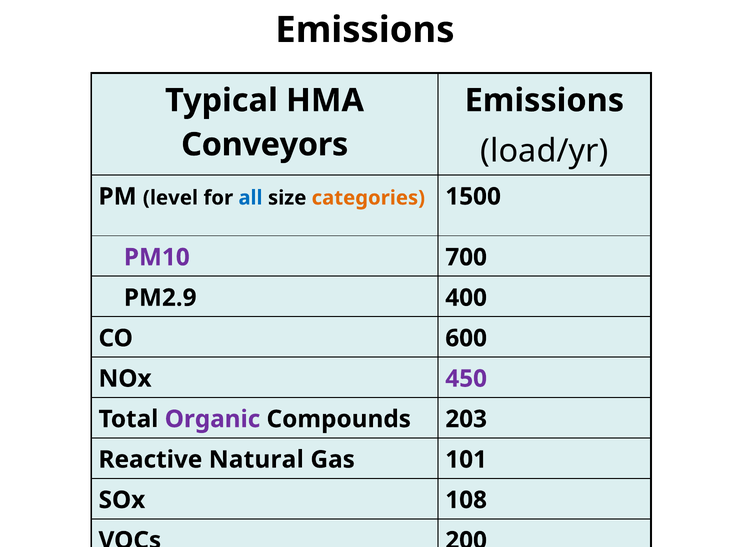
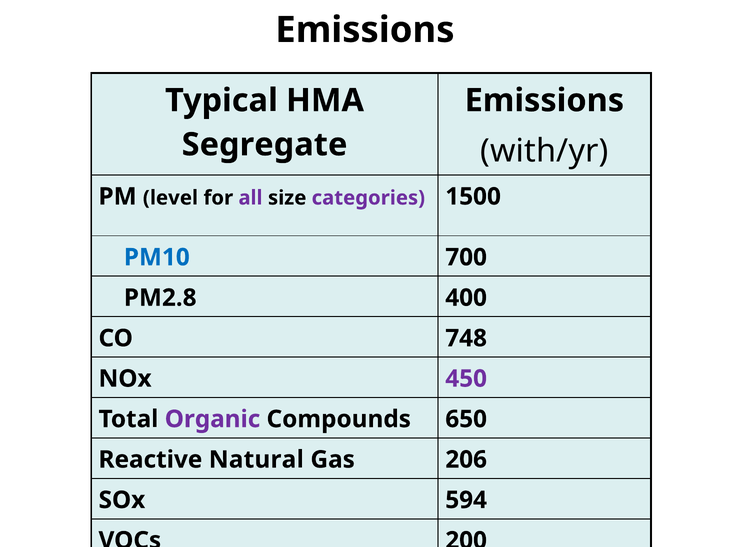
Conveyors: Conveyors -> Segregate
load/yr: load/yr -> with/yr
all colour: blue -> purple
categories colour: orange -> purple
PM10 colour: purple -> blue
PM2.9: PM2.9 -> PM2.8
600: 600 -> 748
203: 203 -> 650
101: 101 -> 206
108: 108 -> 594
